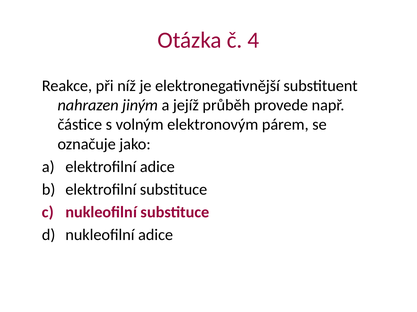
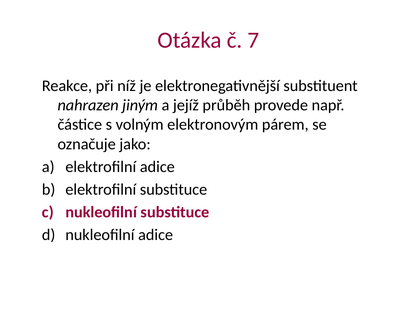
4: 4 -> 7
